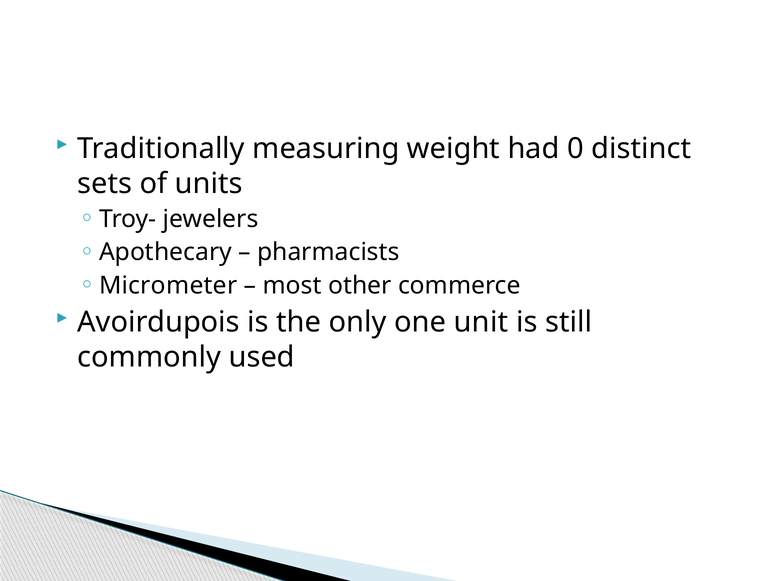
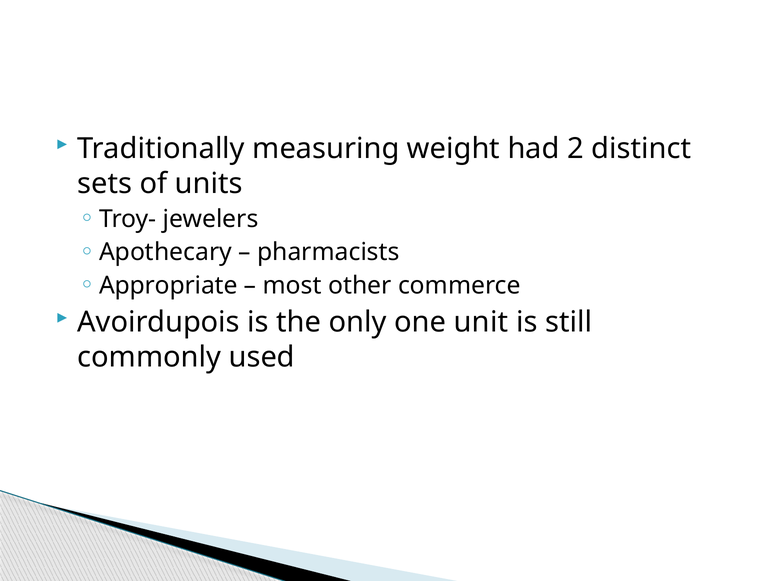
0: 0 -> 2
Micrometer: Micrometer -> Appropriate
